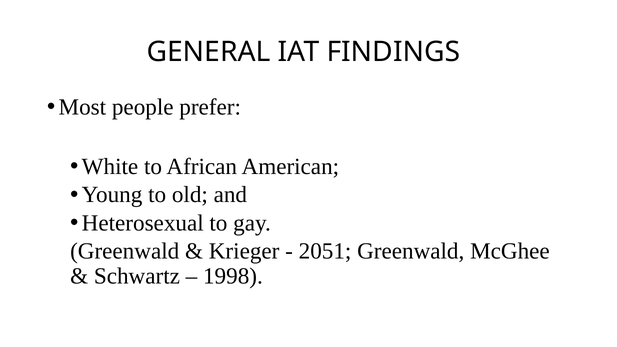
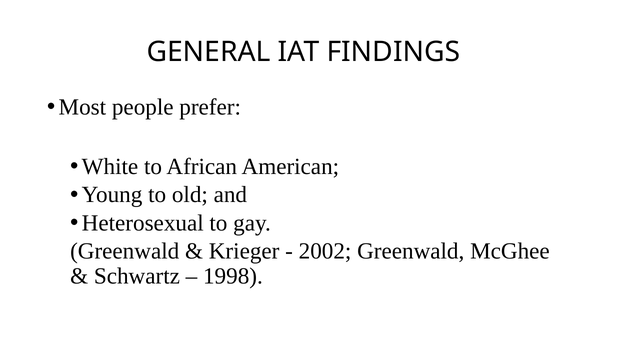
2051: 2051 -> 2002
